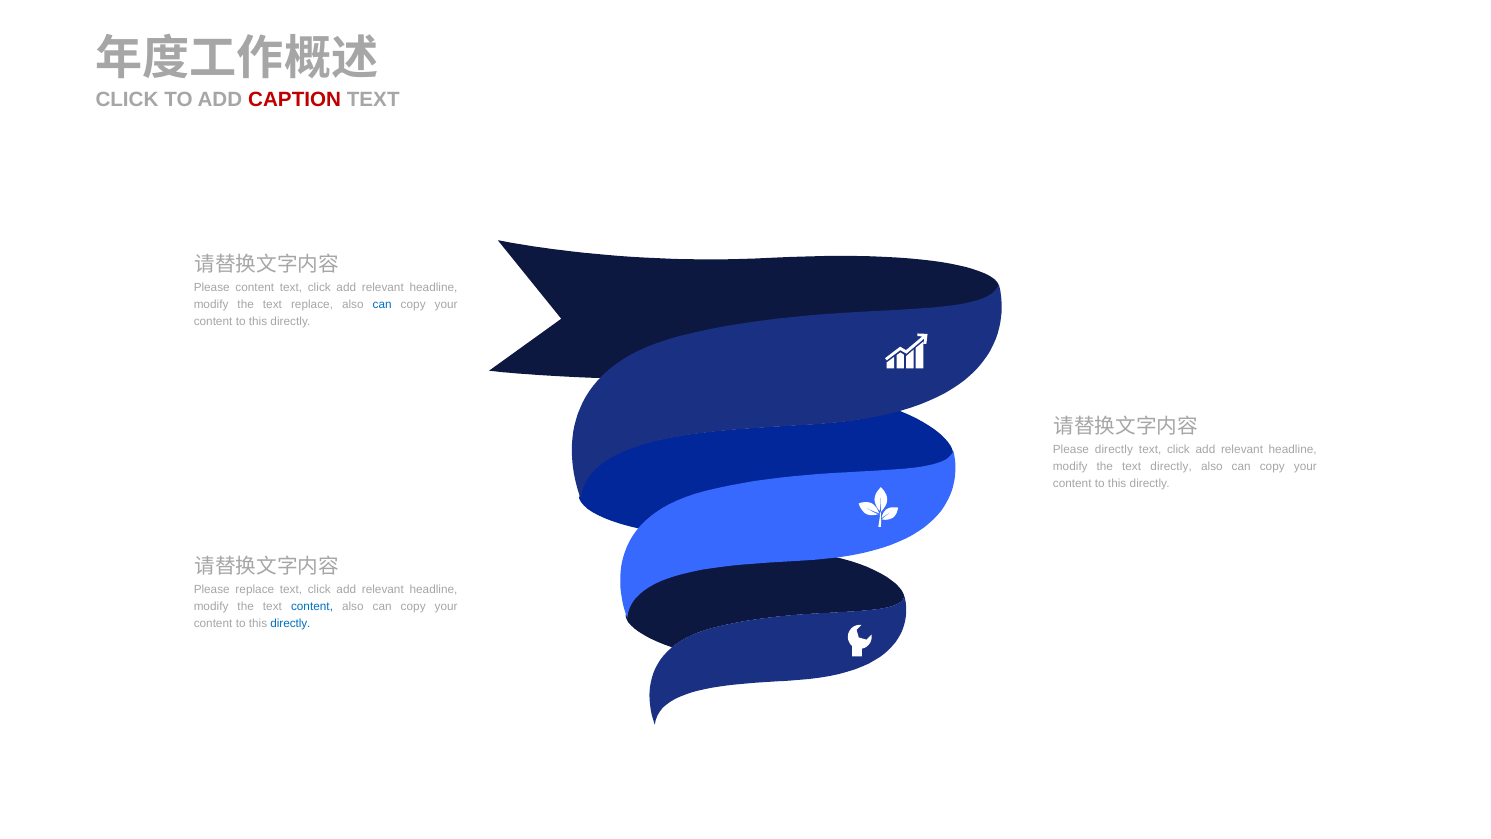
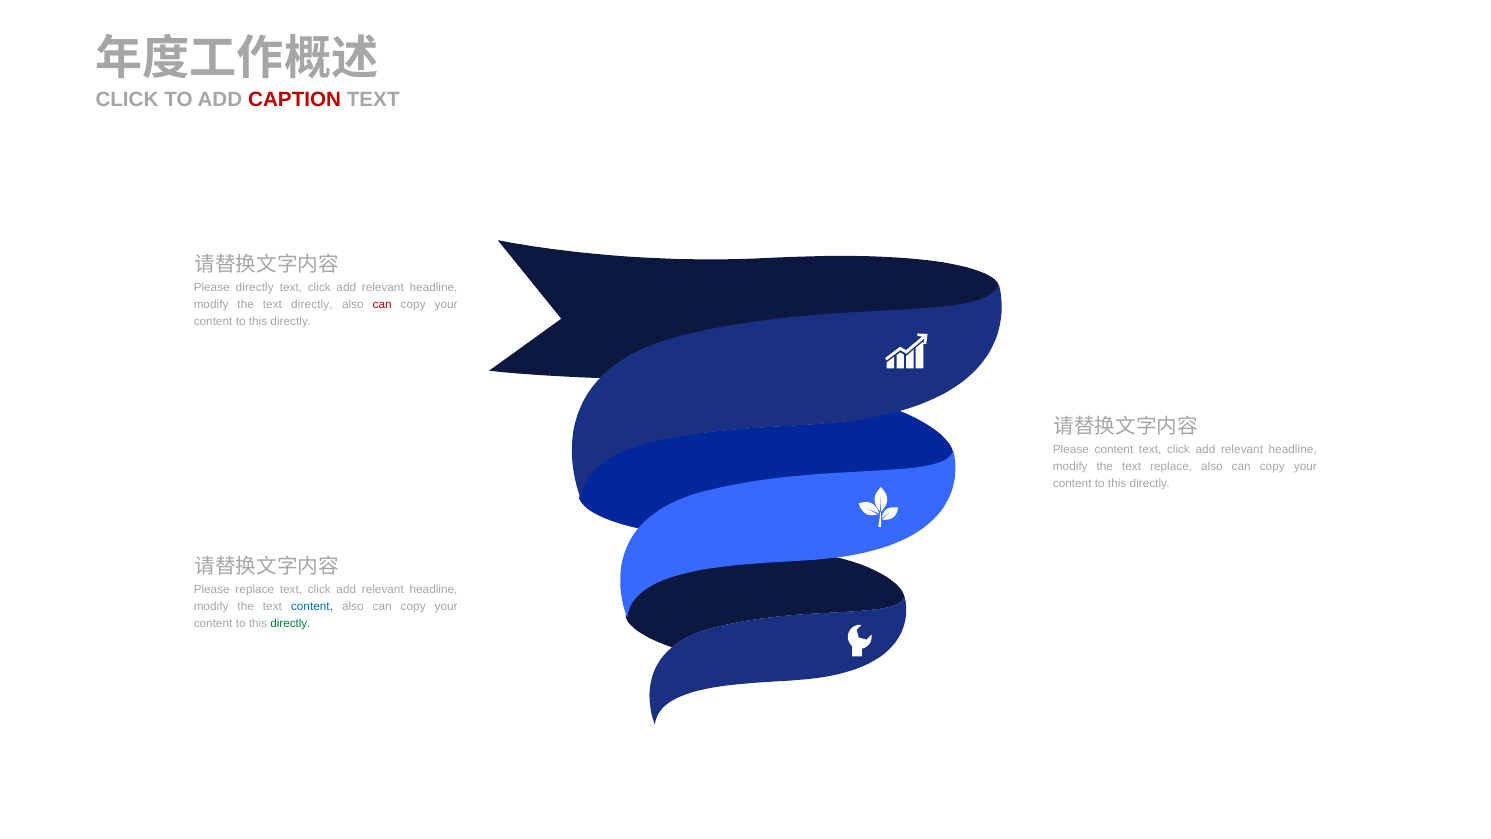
Please content: content -> directly
text replace: replace -> directly
can at (382, 305) colour: blue -> red
Please directly: directly -> content
text directly: directly -> replace
directly at (290, 623) colour: blue -> green
